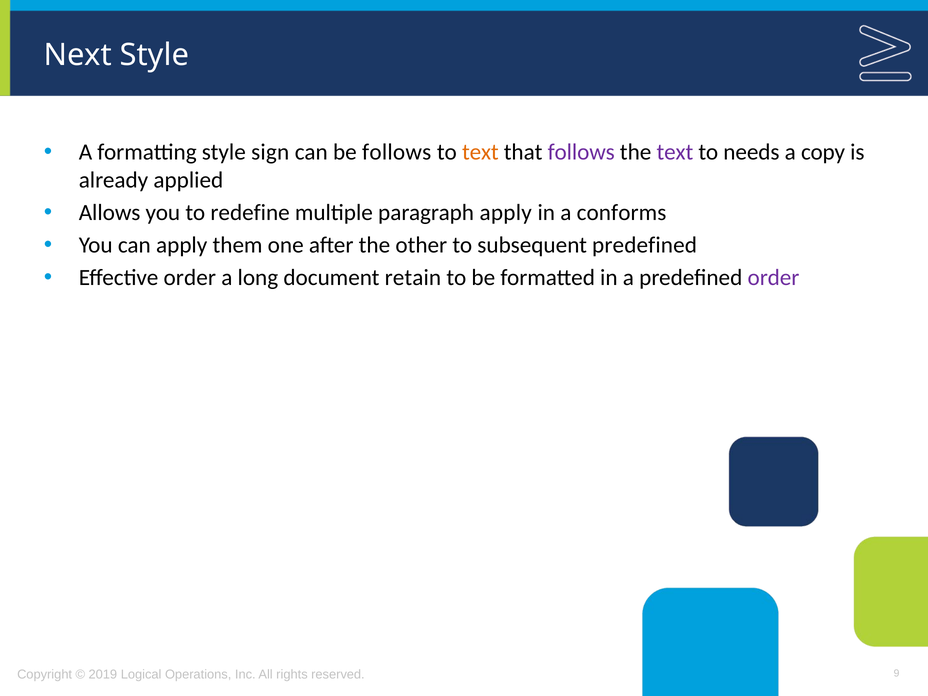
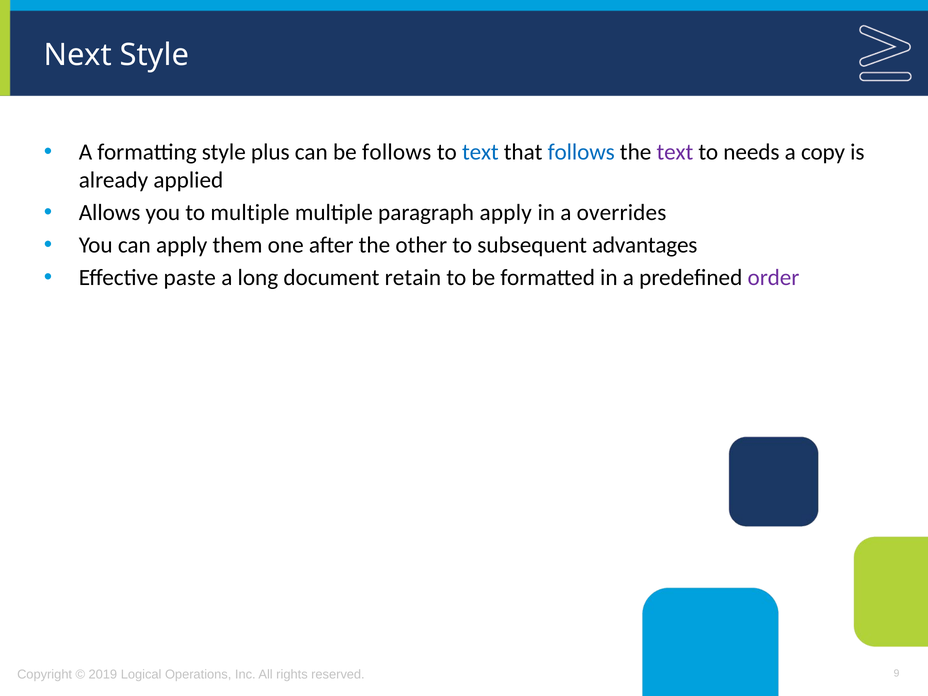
sign: sign -> plus
text at (480, 152) colour: orange -> blue
follows at (581, 152) colour: purple -> blue
to redefine: redefine -> multiple
conforms: conforms -> overrides
subsequent predefined: predefined -> advantages
Effective order: order -> paste
